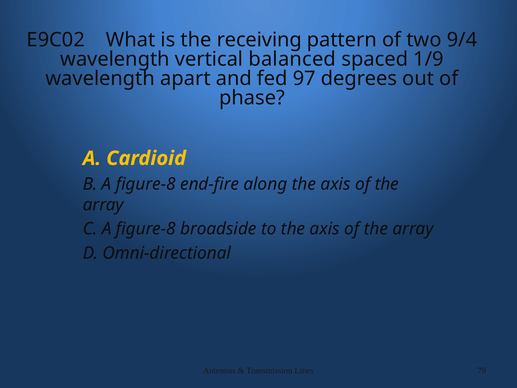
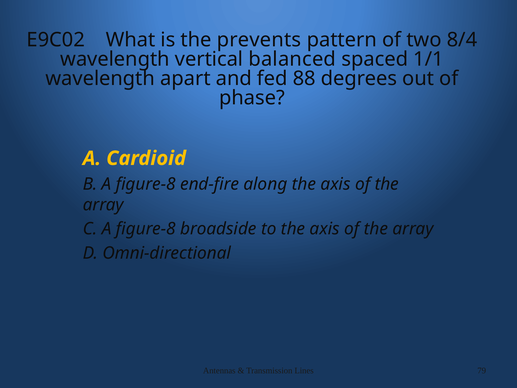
receiving: receiving -> prevents
9/4: 9/4 -> 8/4
1/9: 1/9 -> 1/1
97: 97 -> 88
